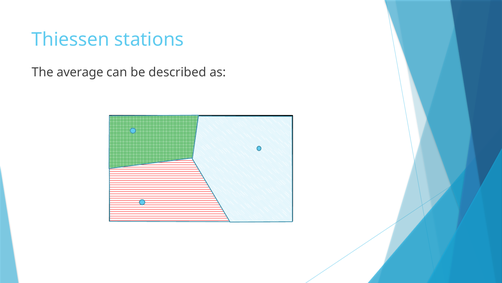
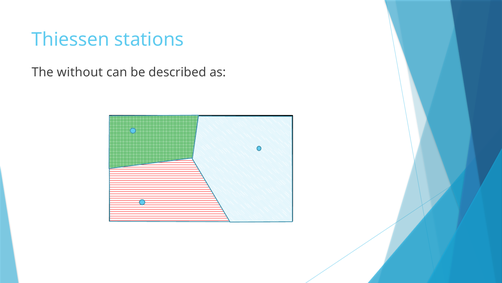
average: average -> without
